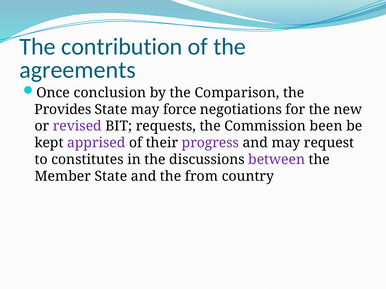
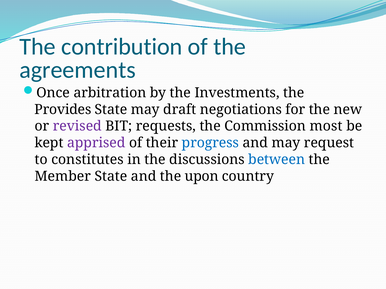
conclusion: conclusion -> arbitration
Comparison: Comparison -> Investments
force: force -> draft
been: been -> most
progress colour: purple -> blue
between colour: purple -> blue
from: from -> upon
